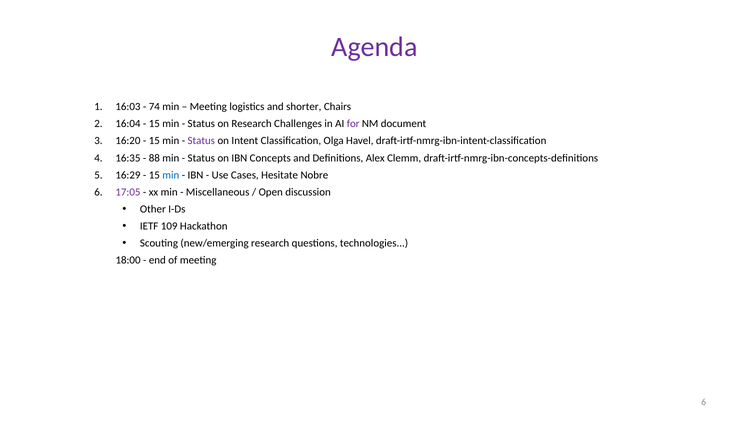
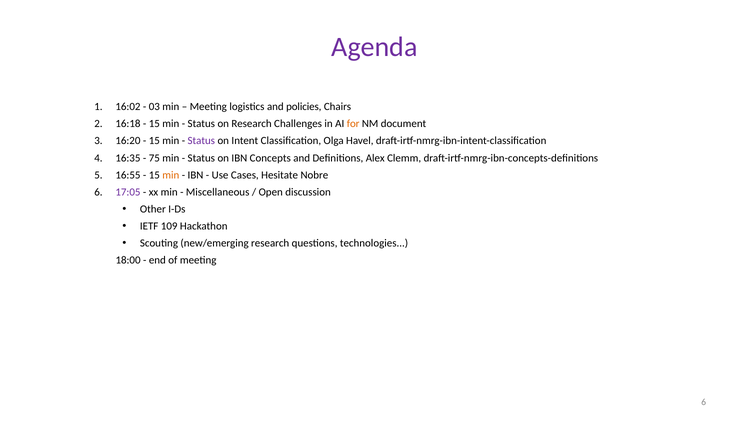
16:03: 16:03 -> 16:02
74: 74 -> 03
shorter: shorter -> policies
16:04: 16:04 -> 16:18
for colour: purple -> orange
88: 88 -> 75
16:29: 16:29 -> 16:55
min at (171, 175) colour: blue -> orange
